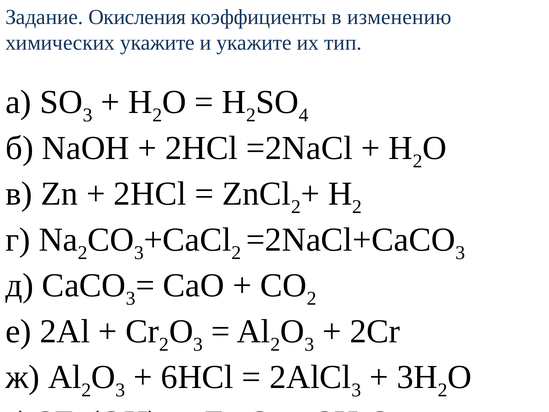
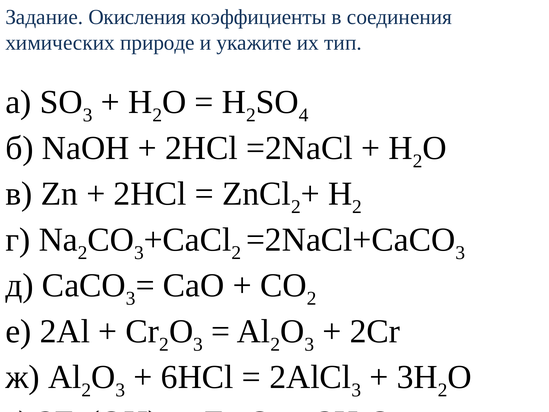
изменению: изменению -> соединения
химических укажите: укажите -> природе
